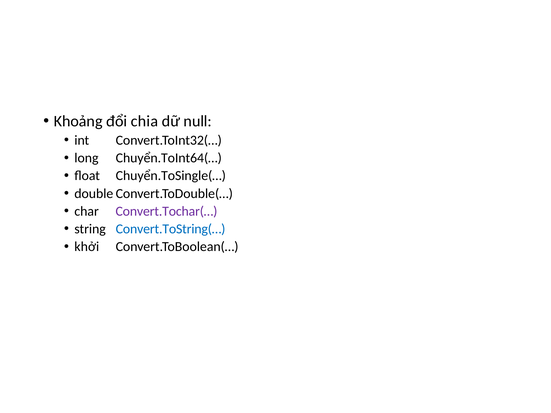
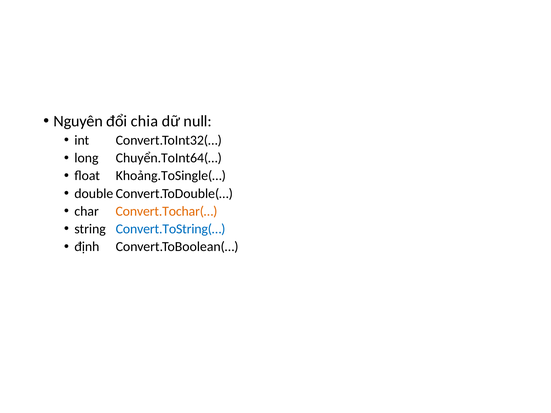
Khoảng: Khoảng -> Nguyên
Chuyển.ToSingle(…: Chuyển.ToSingle(… -> Khoảng.ToSingle(…
Convert.Tochar(… colour: purple -> orange
khởi: khởi -> định
